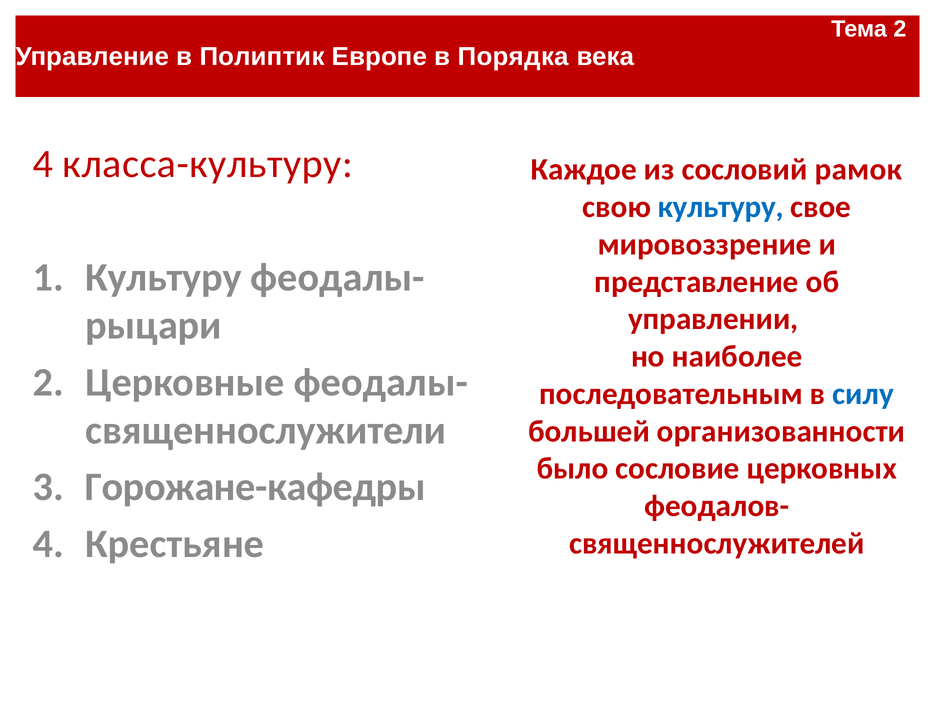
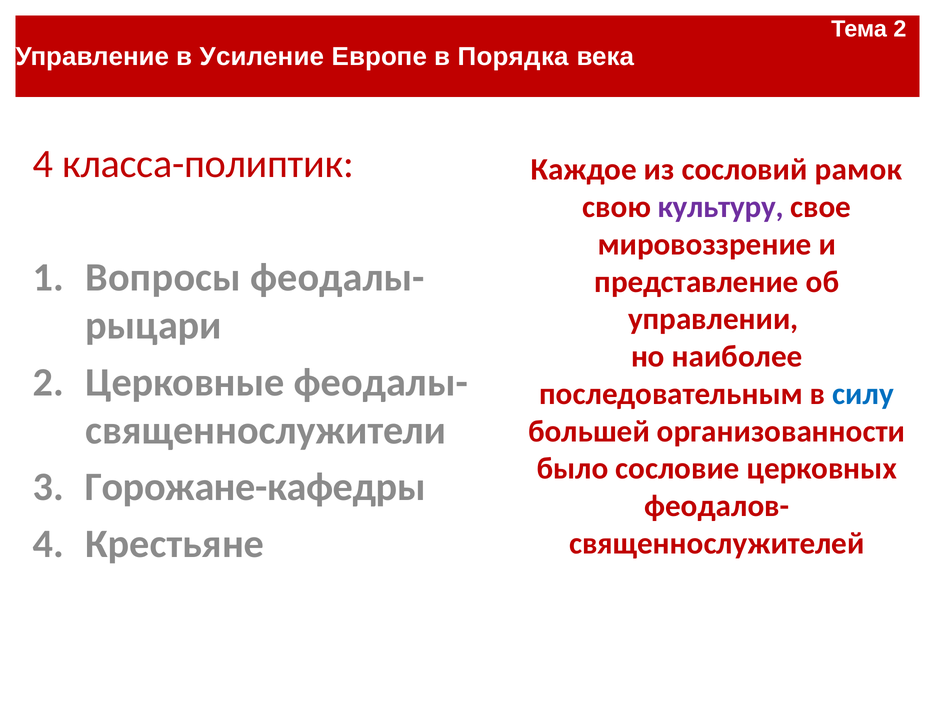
Полиптик: Полиптик -> Усиление
класса-культуру: класса-культуру -> класса-полиптик
культуру at (721, 207) colour: blue -> purple
Культуру at (163, 277): Культуру -> Вопросы
